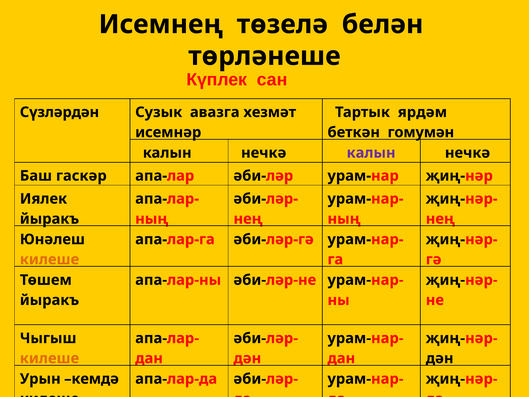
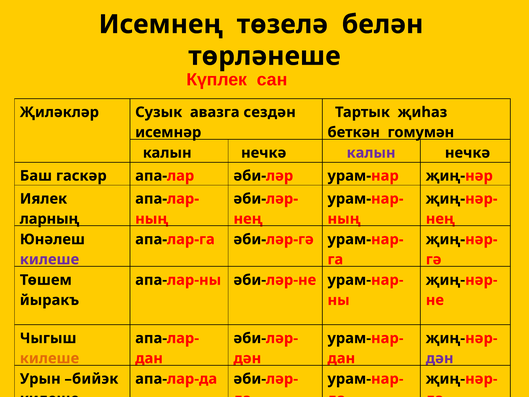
Сүзләрдән: Сүзләрдән -> Җиләкләр
хезмәт: хезмәт -> сездән
ярдәм: ярдәм -> җиһаз
йыракъ at (49, 219): йыракъ -> ларның
килеше at (49, 259) colour: orange -> purple
дән at (440, 358) colour: black -> purple
кемдә: кемдә -> бийэк
